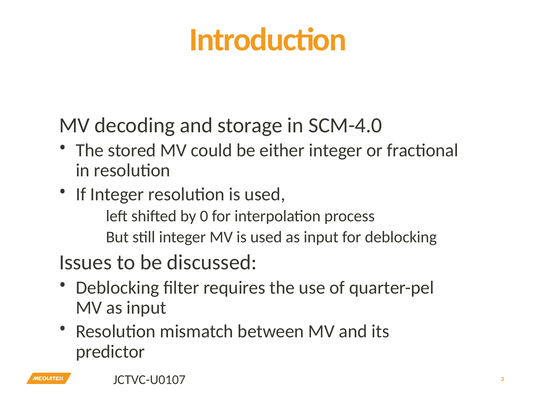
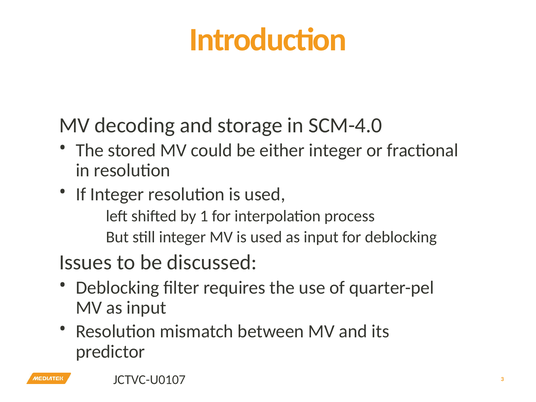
0: 0 -> 1
